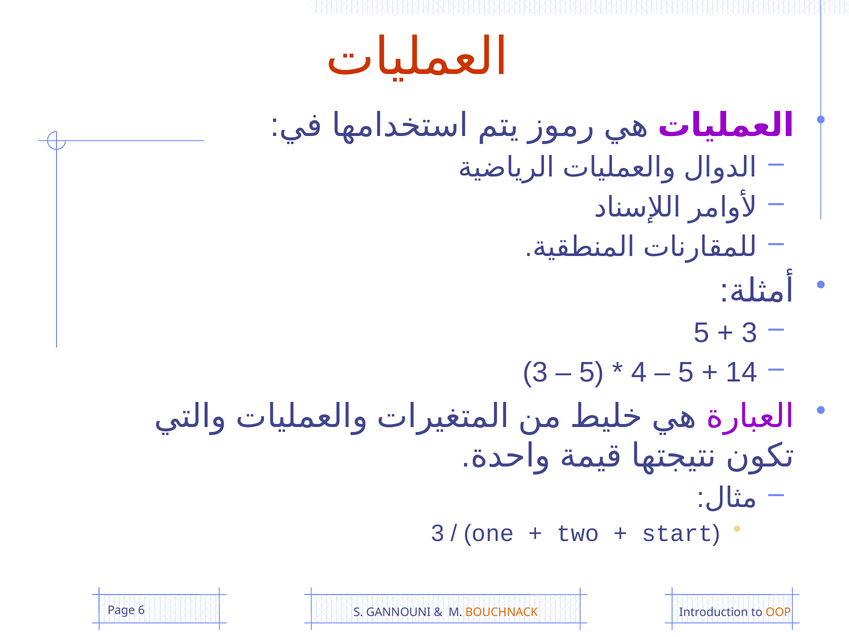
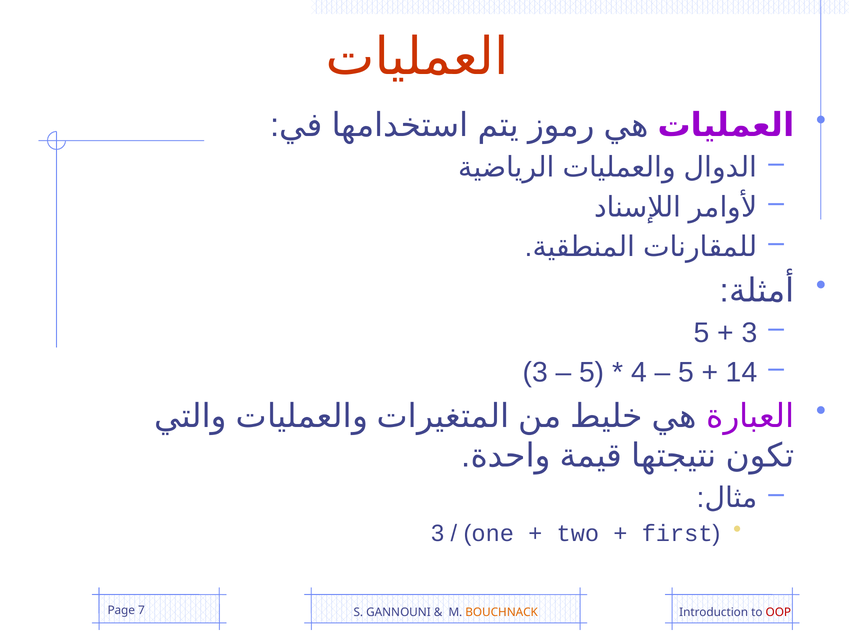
start: start -> first
6: 6 -> 7
OOP colour: orange -> red
